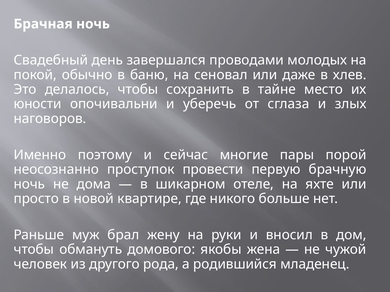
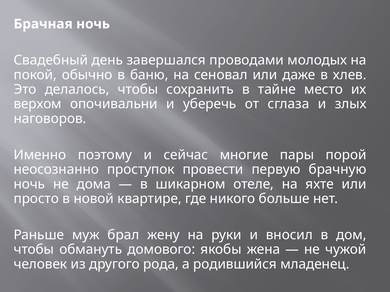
юности: юности -> верхом
